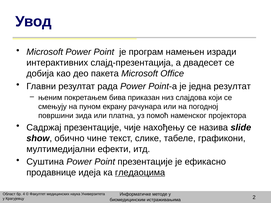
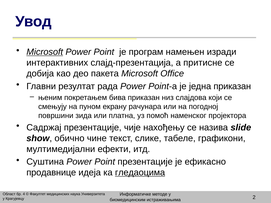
Microsoft at (45, 52) underline: none -> present
двадесет: двадесет -> притисне
једна резултат: резултат -> приказан
